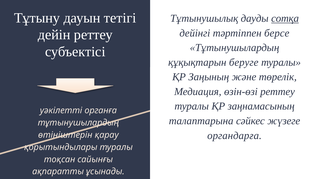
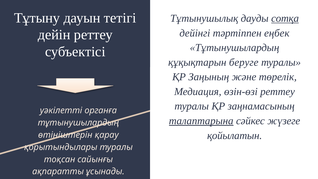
берсе: берсе -> еңбек
талаптарына underline: none -> present
органдарға: органдарға -> қойылатын
